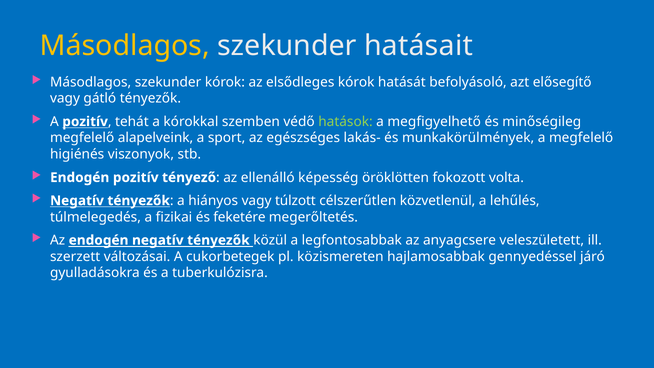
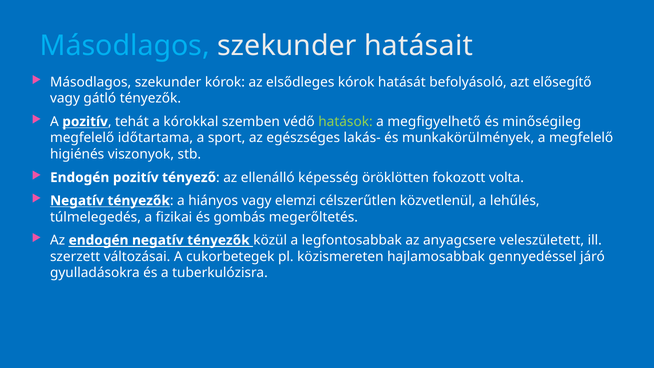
Másodlagos at (125, 46) colour: yellow -> light blue
alapelveink: alapelveink -> időtartama
túlzott: túlzott -> elemzi
feketére: feketére -> gombás
